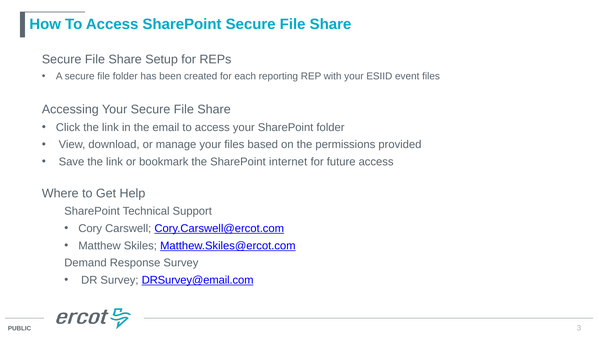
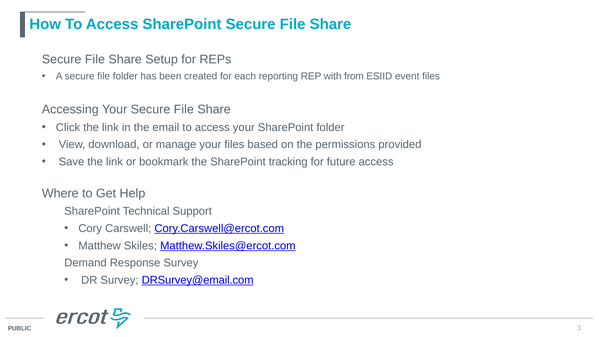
with your: your -> from
internet: internet -> tracking
